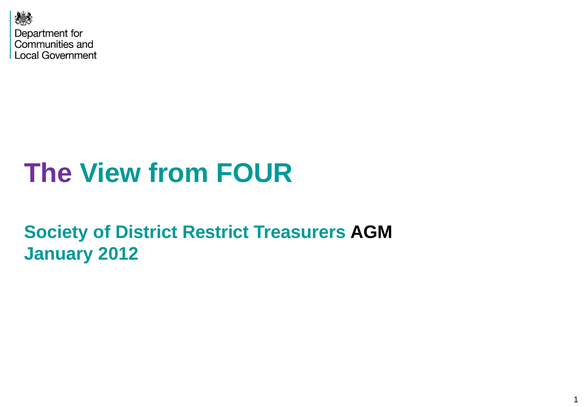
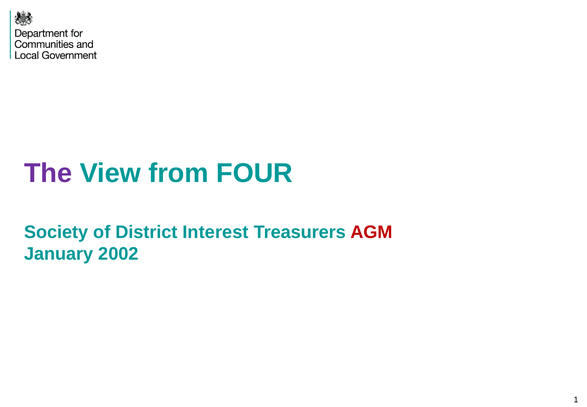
Restrict: Restrict -> Interest
AGM colour: black -> red
2012: 2012 -> 2002
